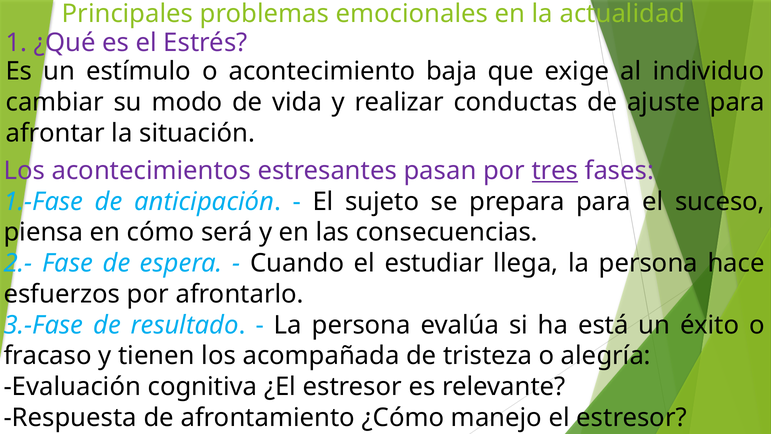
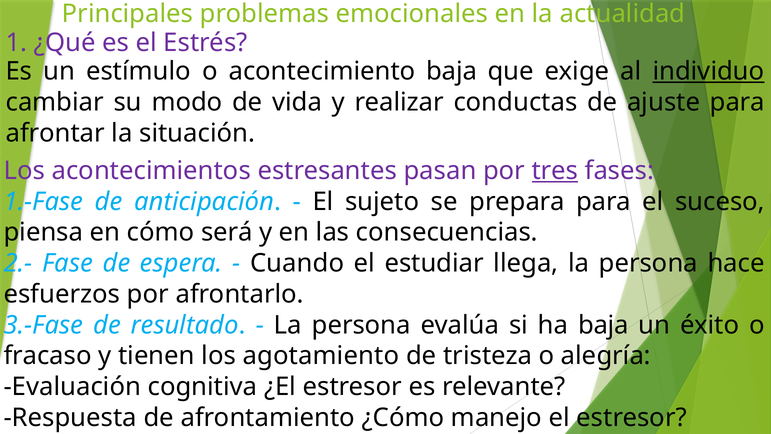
individuo underline: none -> present
ha está: está -> baja
acompañada: acompañada -> agotamiento
